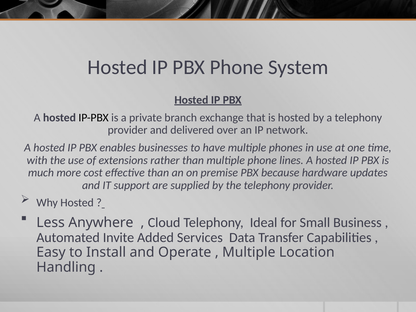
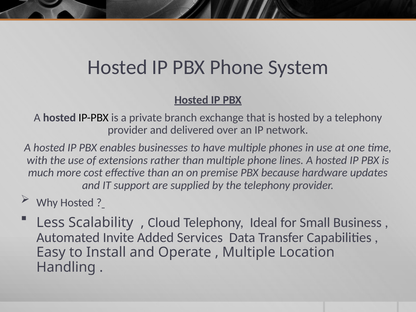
Anywhere: Anywhere -> Scalability
